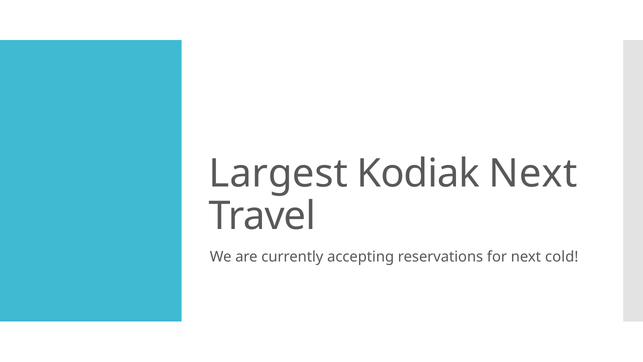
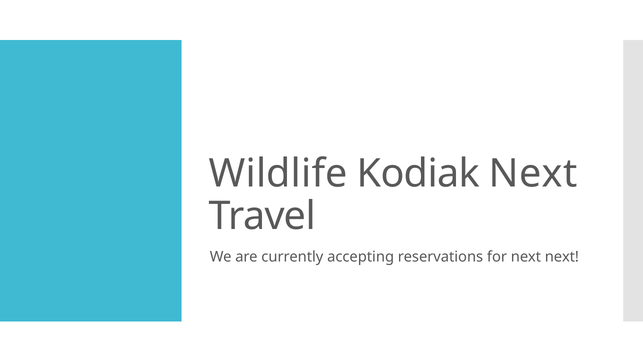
Largest: Largest -> Wildlife
next cold: cold -> next
